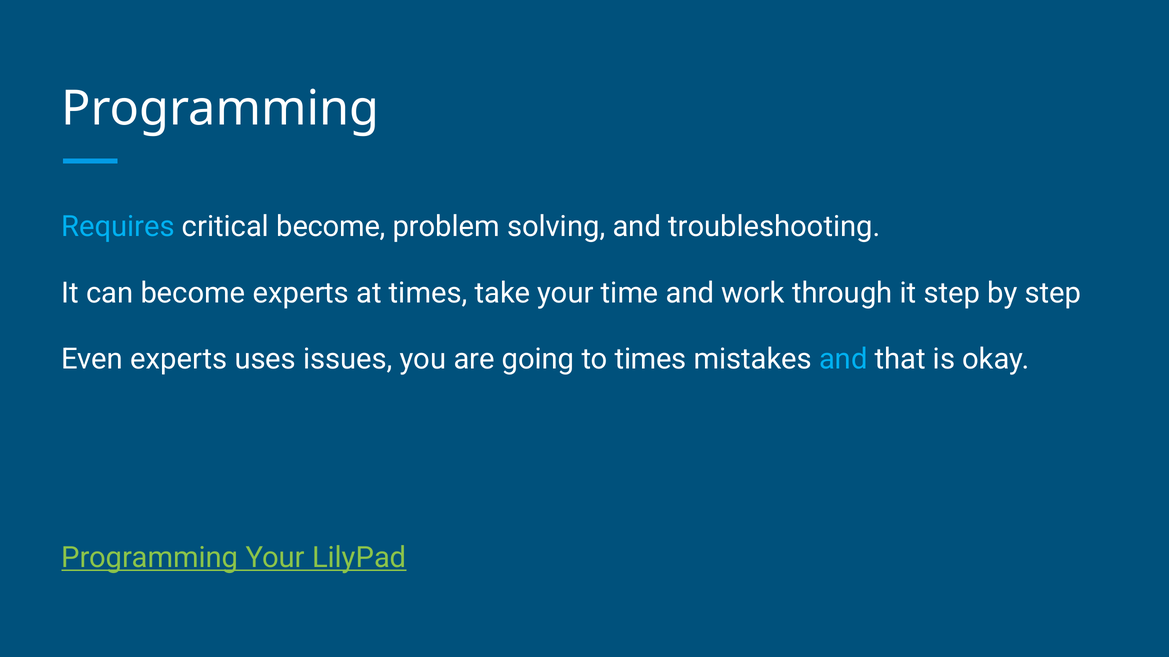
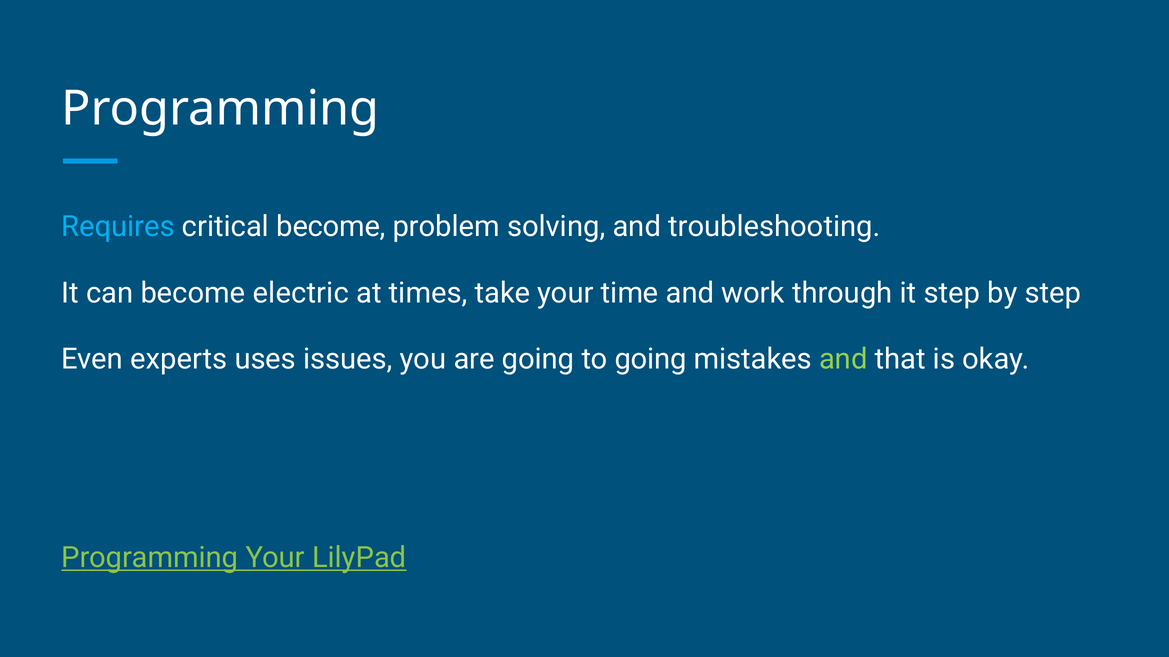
become experts: experts -> electric
to times: times -> going
and at (843, 360) colour: light blue -> light green
